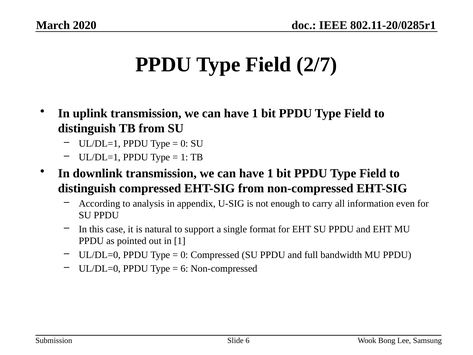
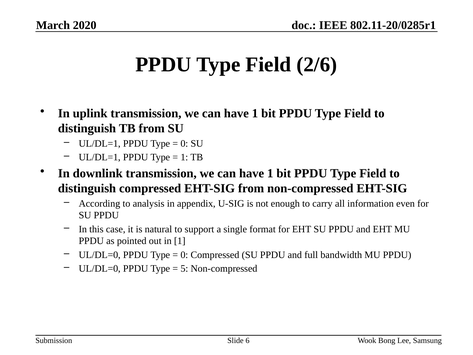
2/7: 2/7 -> 2/6
6 at (184, 268): 6 -> 5
